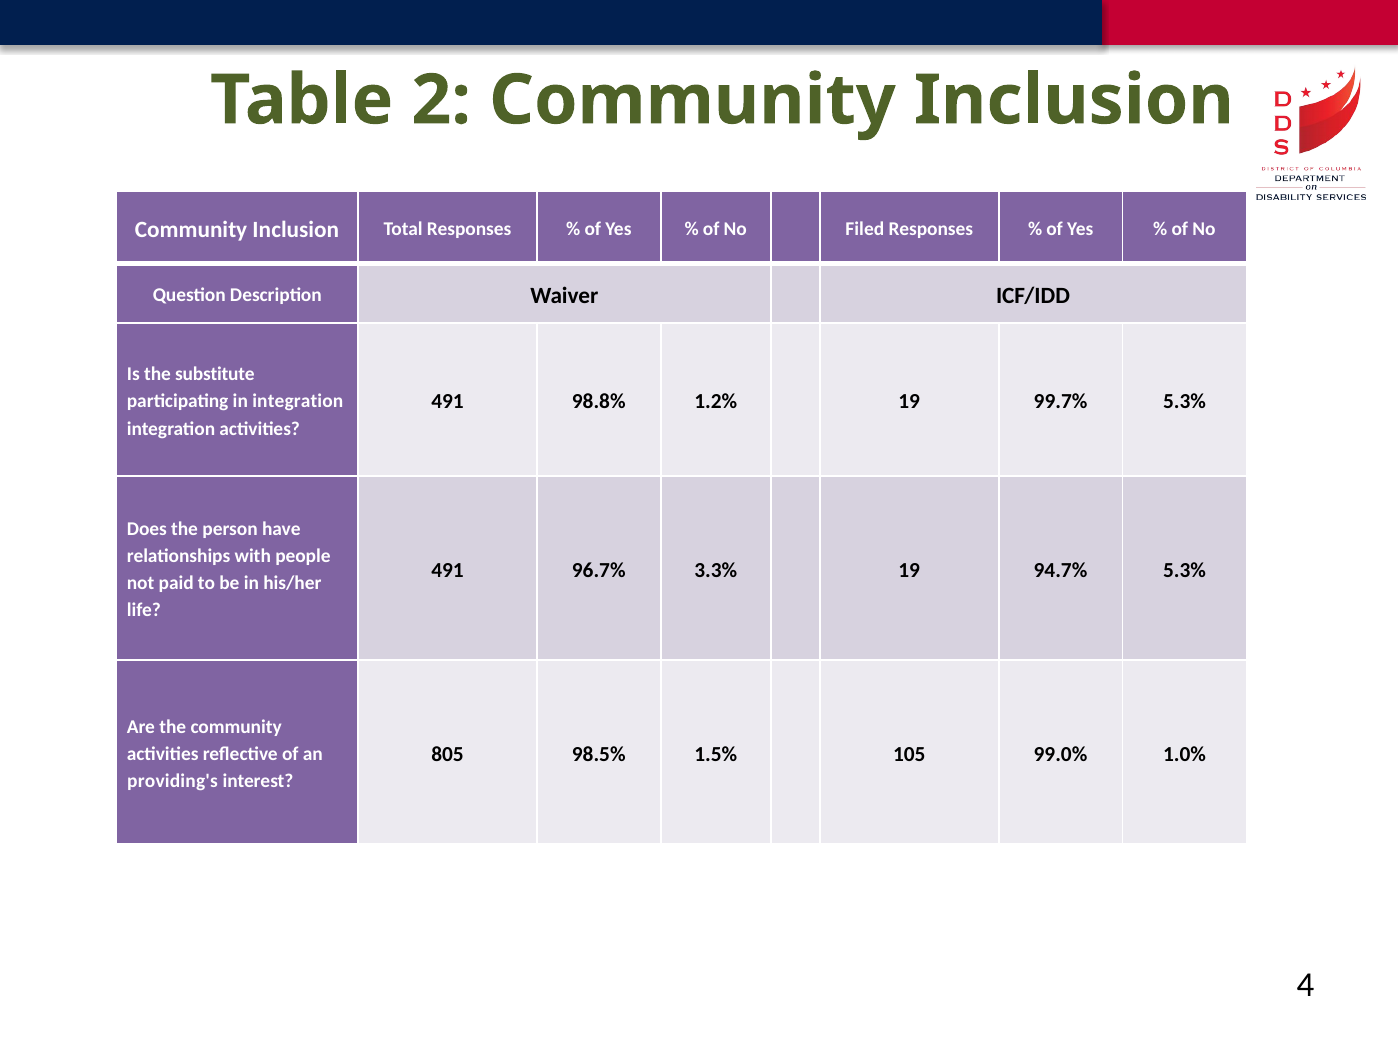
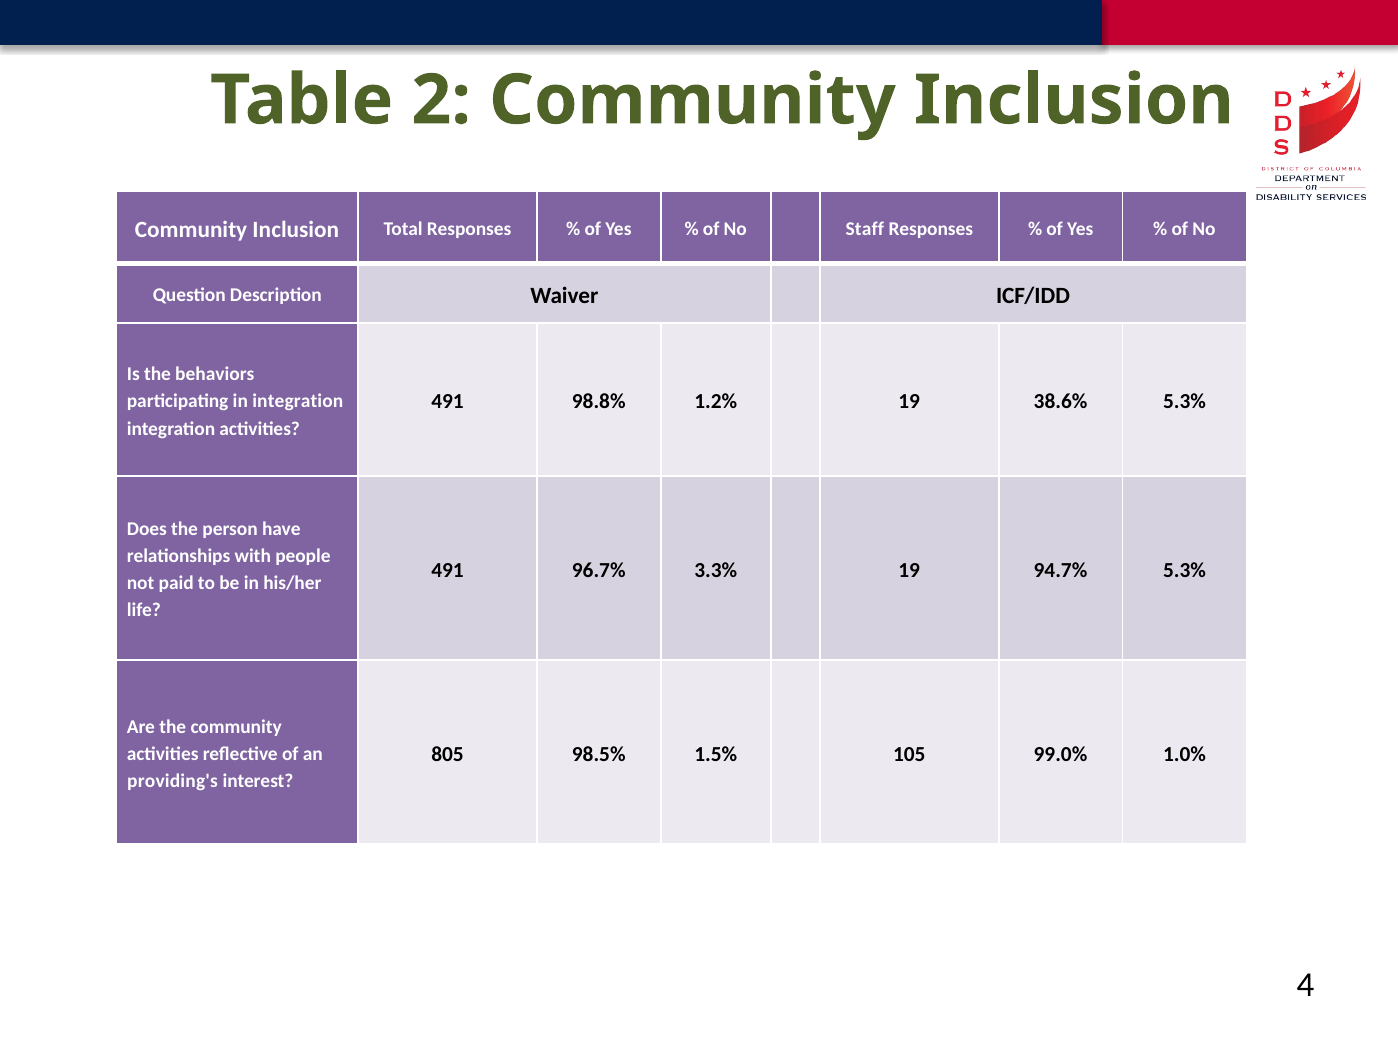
Filed: Filed -> Staff
substitute: substitute -> behaviors
99.7%: 99.7% -> 38.6%
